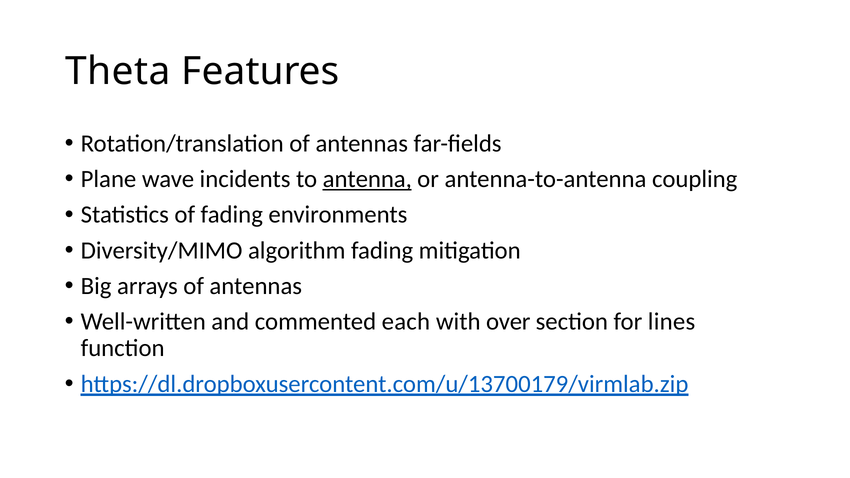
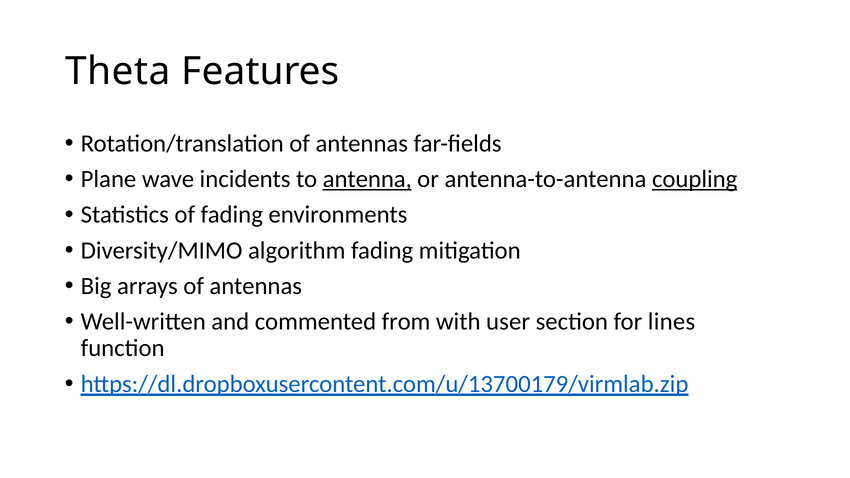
coupling underline: none -> present
each: each -> from
over: over -> user
